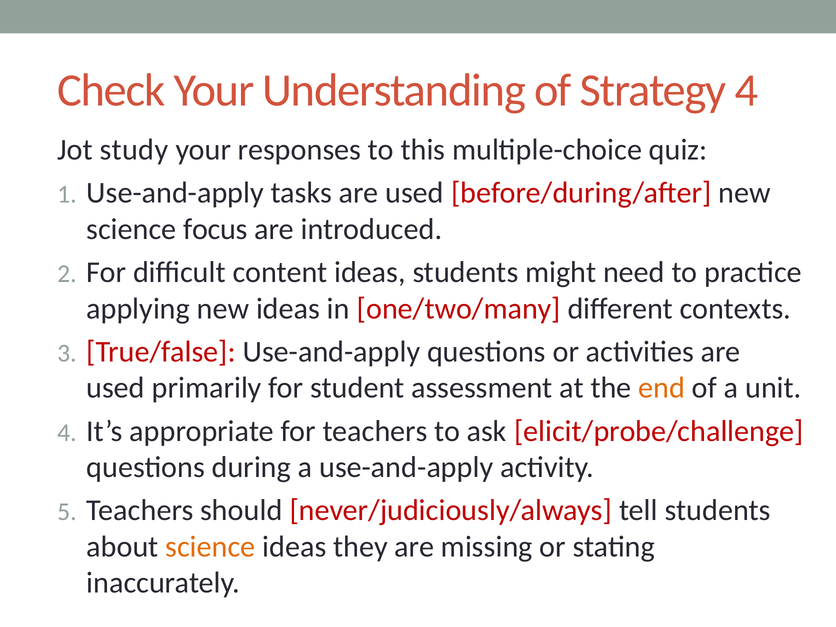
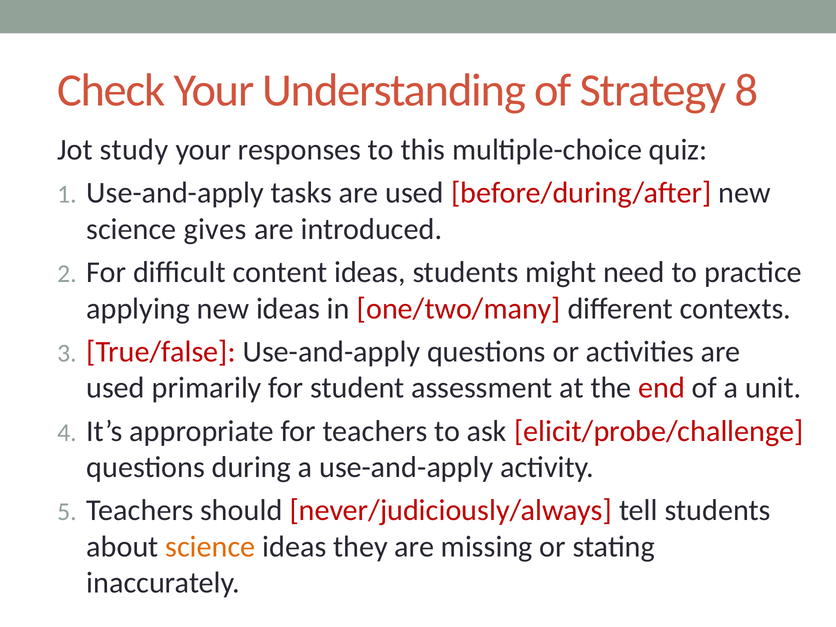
Strategy 4: 4 -> 8
focus: focus -> gives
end colour: orange -> red
